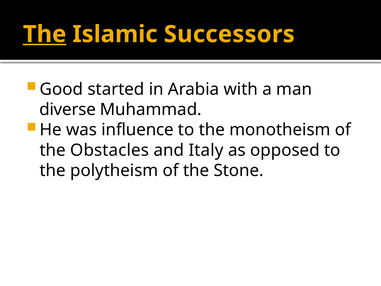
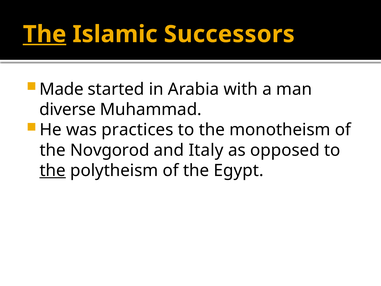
Good: Good -> Made
influence: influence -> practices
Obstacles: Obstacles -> Novgorod
the at (53, 170) underline: none -> present
Stone: Stone -> Egypt
